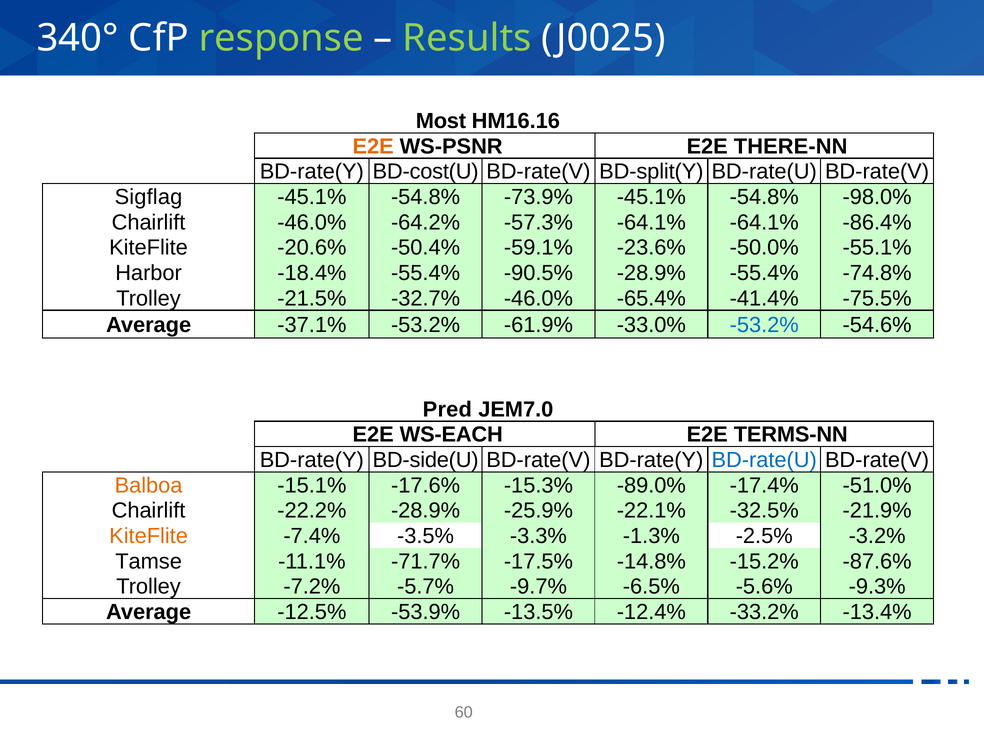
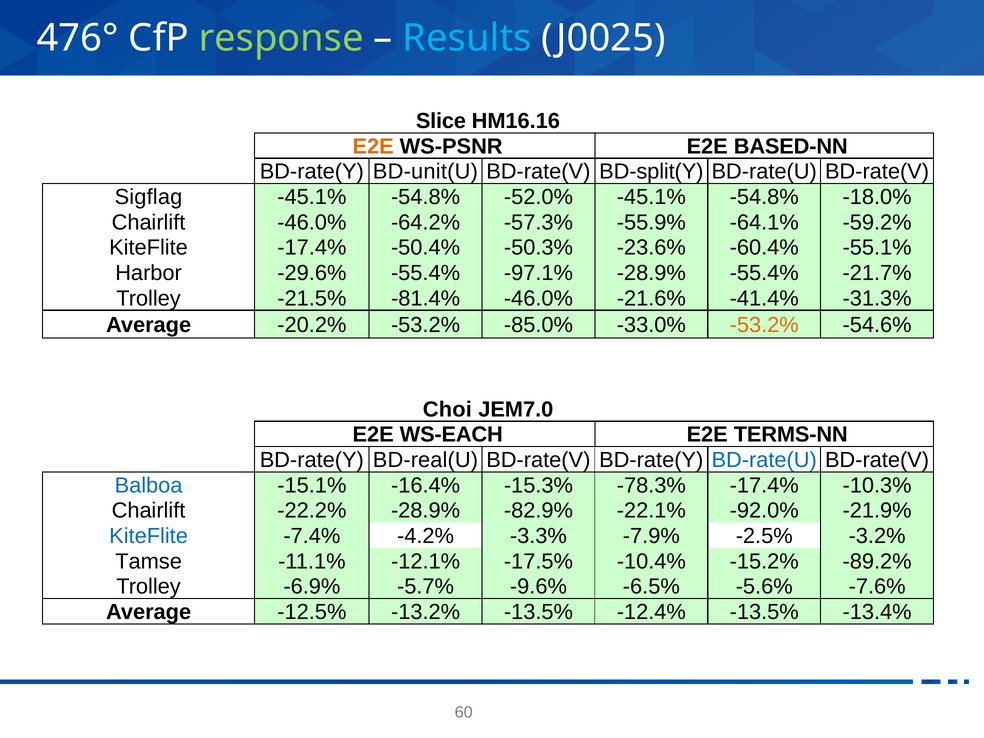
340°: 340° -> 476°
Results colour: light green -> light blue
Most: Most -> Slice
THERE-NN: THERE-NN -> BASED-NN
BD-cost(U: BD-cost(U -> BD-unit(U
-73.9%: -73.9% -> -52.0%
-98.0%: -98.0% -> -18.0%
-57.3% -64.1%: -64.1% -> -55.9%
-86.4%: -86.4% -> -59.2%
KiteFlite -20.6%: -20.6% -> -17.4%
-59.1%: -59.1% -> -50.3%
-50.0%: -50.0% -> -60.4%
-18.4%: -18.4% -> -29.6%
-90.5%: -90.5% -> -97.1%
-74.8%: -74.8% -> -21.7%
-32.7%: -32.7% -> -81.4%
-65.4%: -65.4% -> -21.6%
-75.5%: -75.5% -> -31.3%
-37.1%: -37.1% -> -20.2%
-61.9%: -61.9% -> -85.0%
-53.2% at (764, 325) colour: blue -> orange
Pred: Pred -> Choi
BD-side(U: BD-side(U -> BD-real(U
Balboa colour: orange -> blue
-17.6%: -17.6% -> -16.4%
-89.0%: -89.0% -> -78.3%
-51.0%: -51.0% -> -10.3%
-25.9%: -25.9% -> -82.9%
-32.5%: -32.5% -> -92.0%
KiteFlite at (149, 536) colour: orange -> blue
-3.5%: -3.5% -> -4.2%
-1.3%: -1.3% -> -7.9%
-71.7%: -71.7% -> -12.1%
-14.8%: -14.8% -> -10.4%
-87.6%: -87.6% -> -89.2%
-7.2%: -7.2% -> -6.9%
-9.7%: -9.7% -> -9.6%
-9.3%: -9.3% -> -7.6%
-53.9%: -53.9% -> -13.2%
-12.4% -33.2%: -33.2% -> -13.5%
